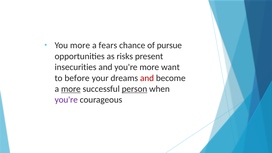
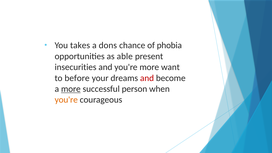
You more: more -> takes
fears: fears -> dons
pursue: pursue -> phobia
risks: risks -> able
person underline: present -> none
you're at (66, 100) colour: purple -> orange
